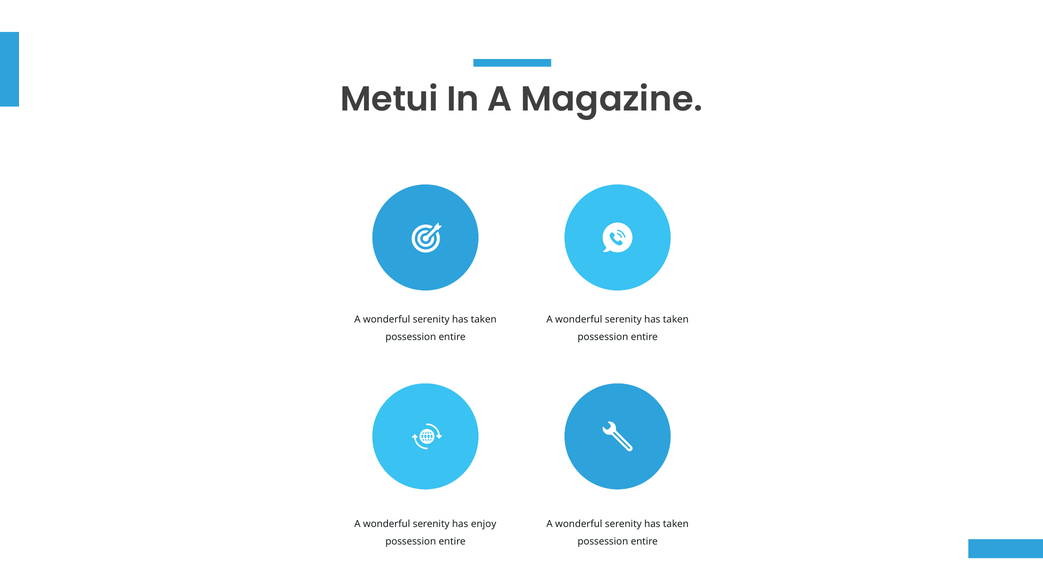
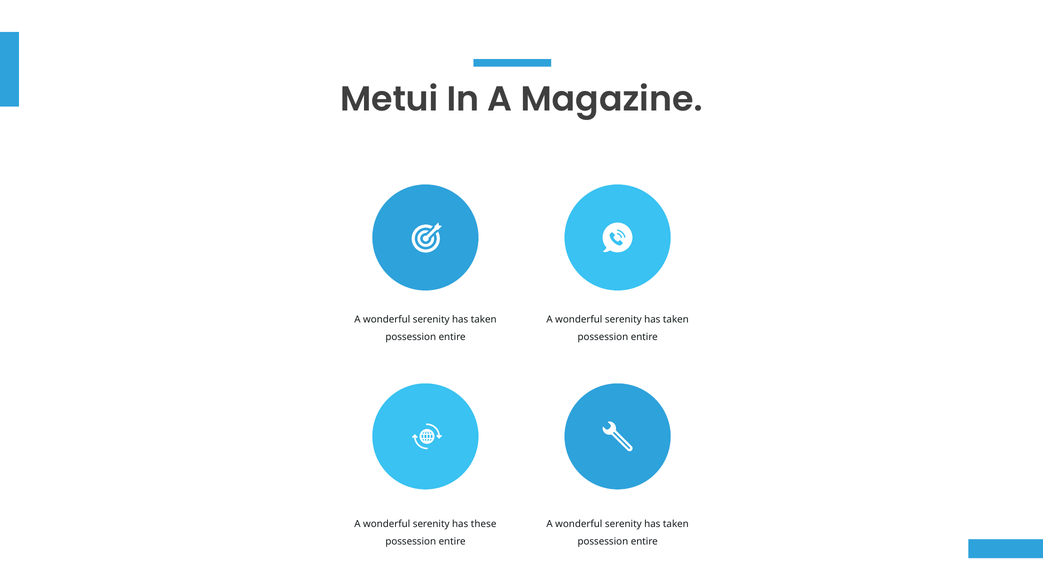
enjoy: enjoy -> these
